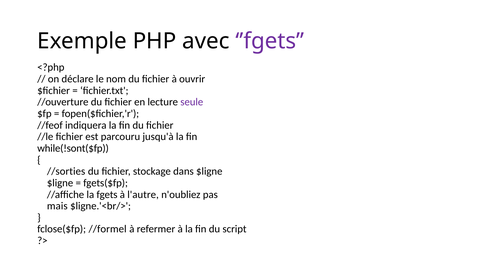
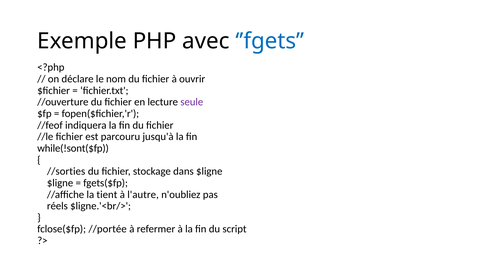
’fgets colour: purple -> blue
fgets: fgets -> tient
mais: mais -> réels
//formel: //formel -> //portée
